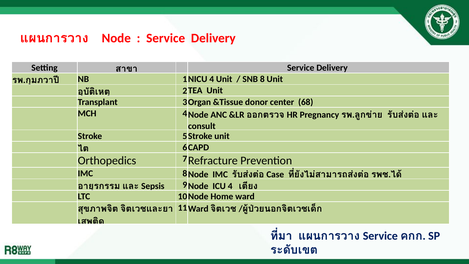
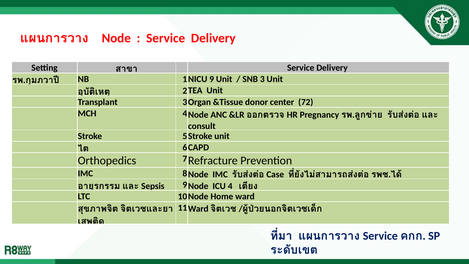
4 at (212, 79): 4 -> 9
8: 8 -> 3
68: 68 -> 72
